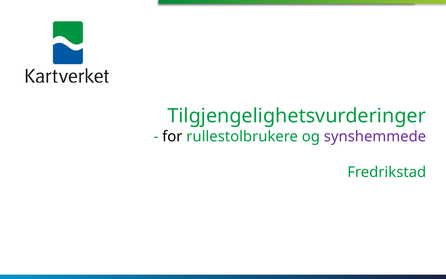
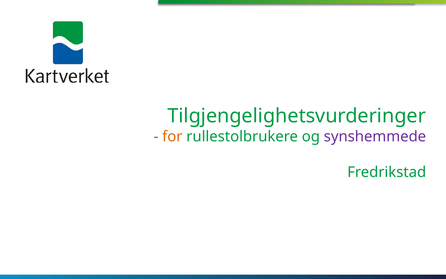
for colour: black -> orange
